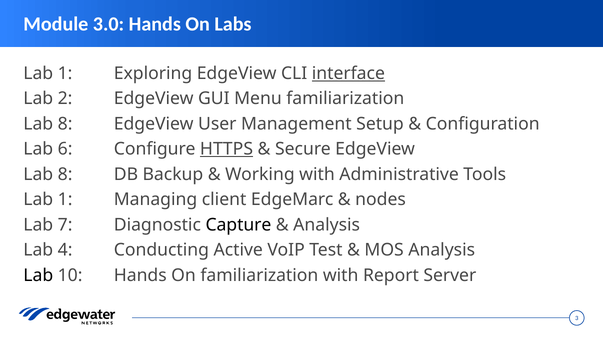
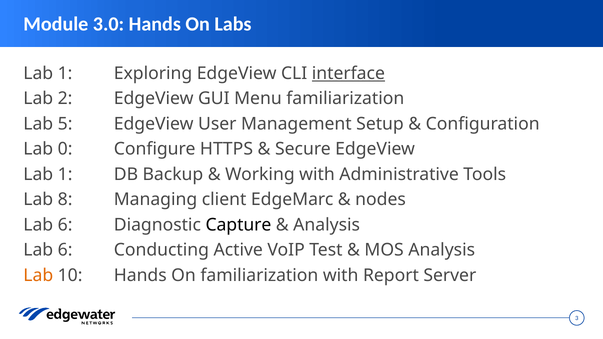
8 at (65, 124): 8 -> 5
6: 6 -> 0
HTTPS underline: present -> none
8 at (65, 174): 8 -> 1
1 at (65, 200): 1 -> 8
7 at (65, 225): 7 -> 6
4 at (65, 250): 4 -> 6
Lab at (38, 276) colour: black -> orange
